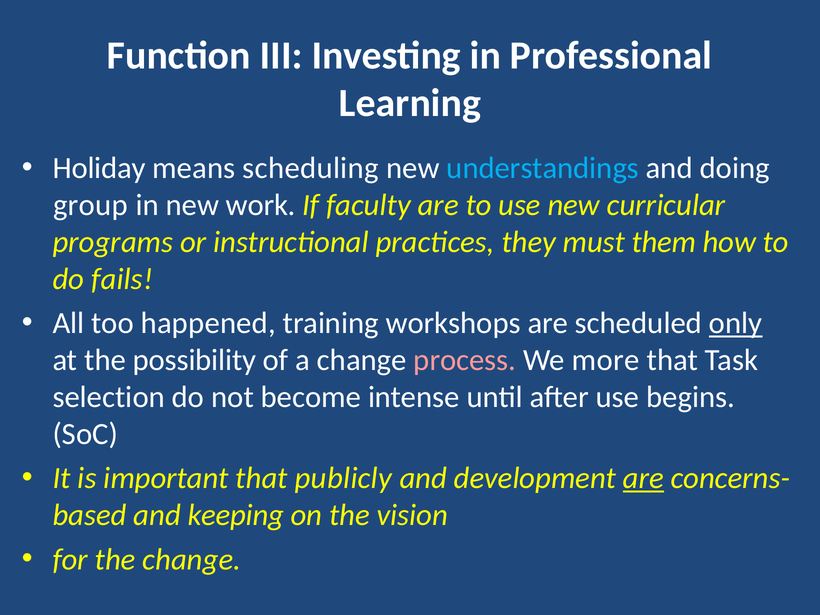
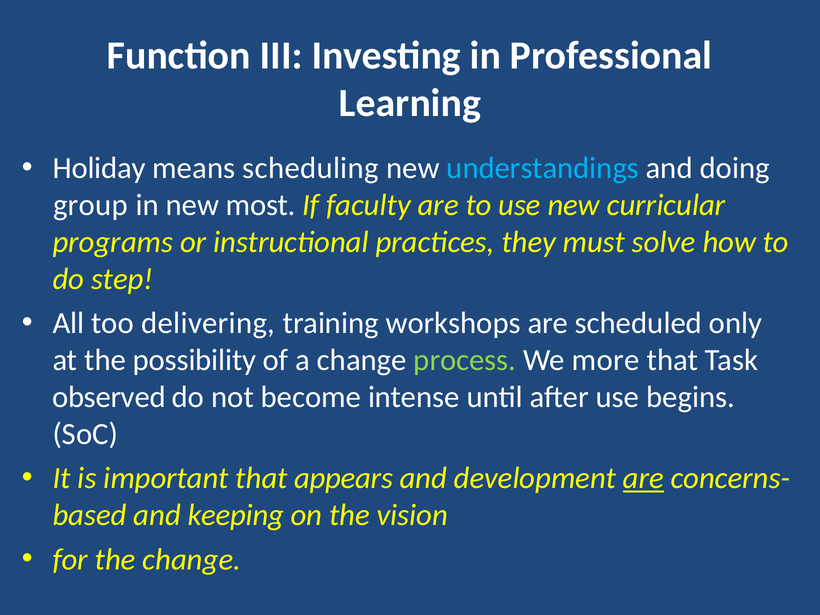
work: work -> most
them: them -> solve
fails: fails -> step
happened: happened -> delivering
only underline: present -> none
process colour: pink -> light green
selection: selection -> observed
publicly: publicly -> appears
